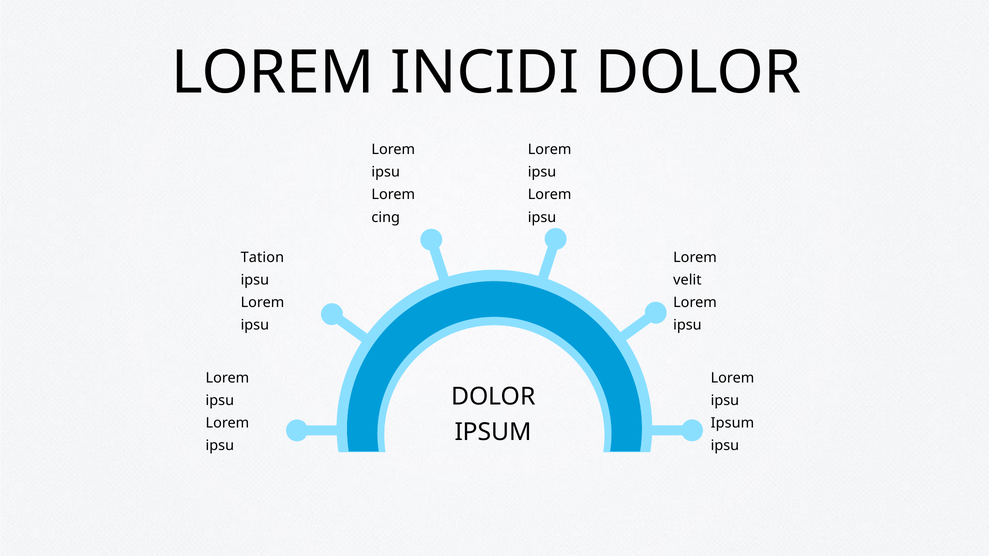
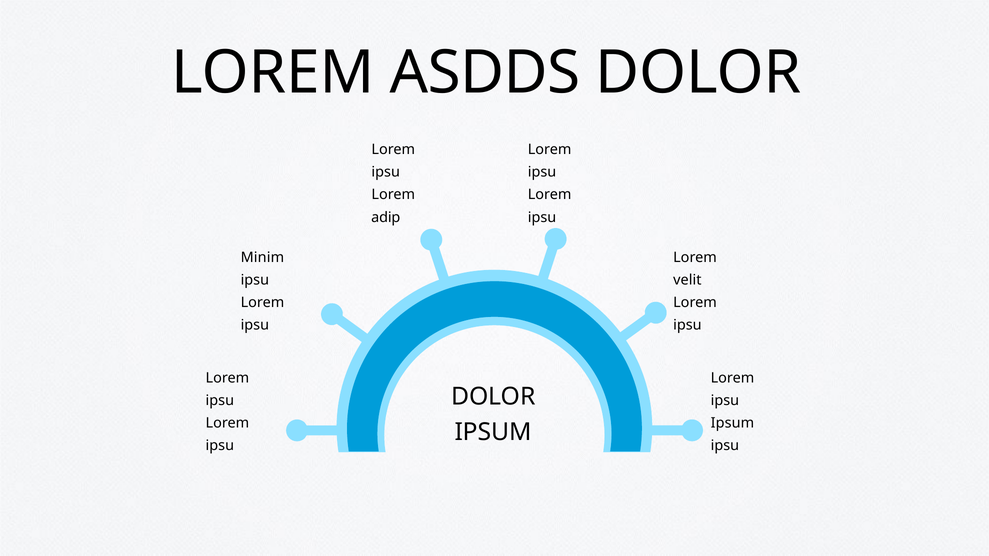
INCIDI: INCIDI -> ASDDS
cing: cing -> adip
Tation: Tation -> Minim
